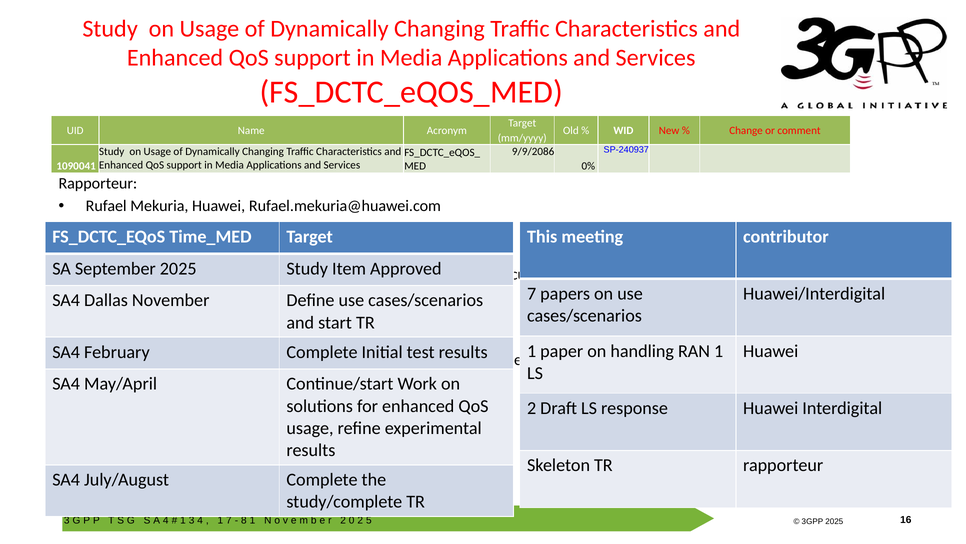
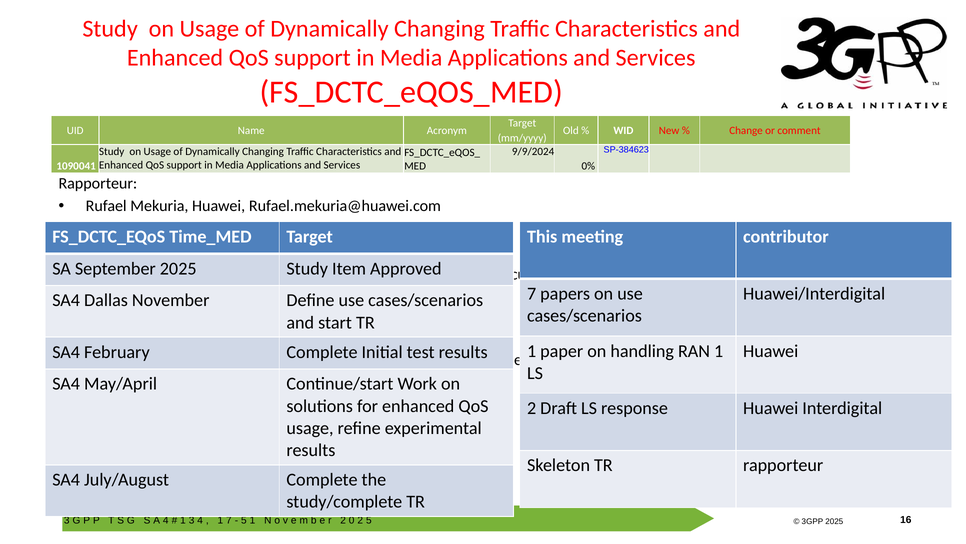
SP-240937: SP-240937 -> SP-384623
9/9/2086: 9/9/2086 -> 9/9/2024
8 at (244, 520): 8 -> 5
